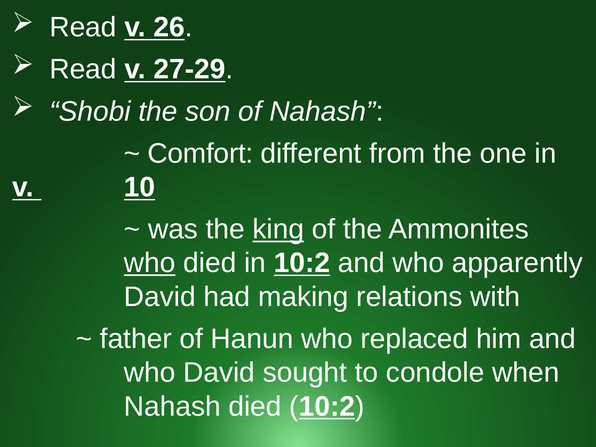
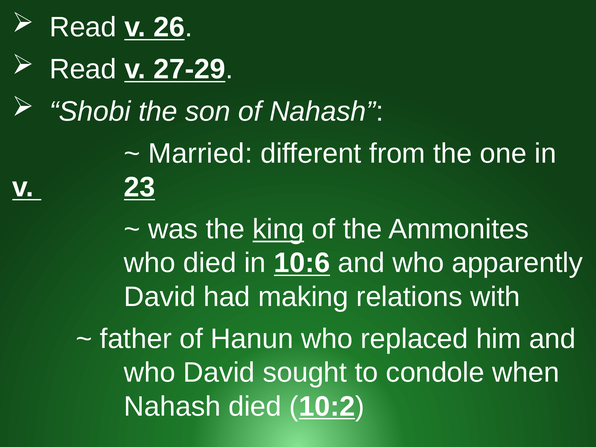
Comfort: Comfort -> Married
10: 10 -> 23
who at (150, 263) underline: present -> none
in 10:2: 10:2 -> 10:6
